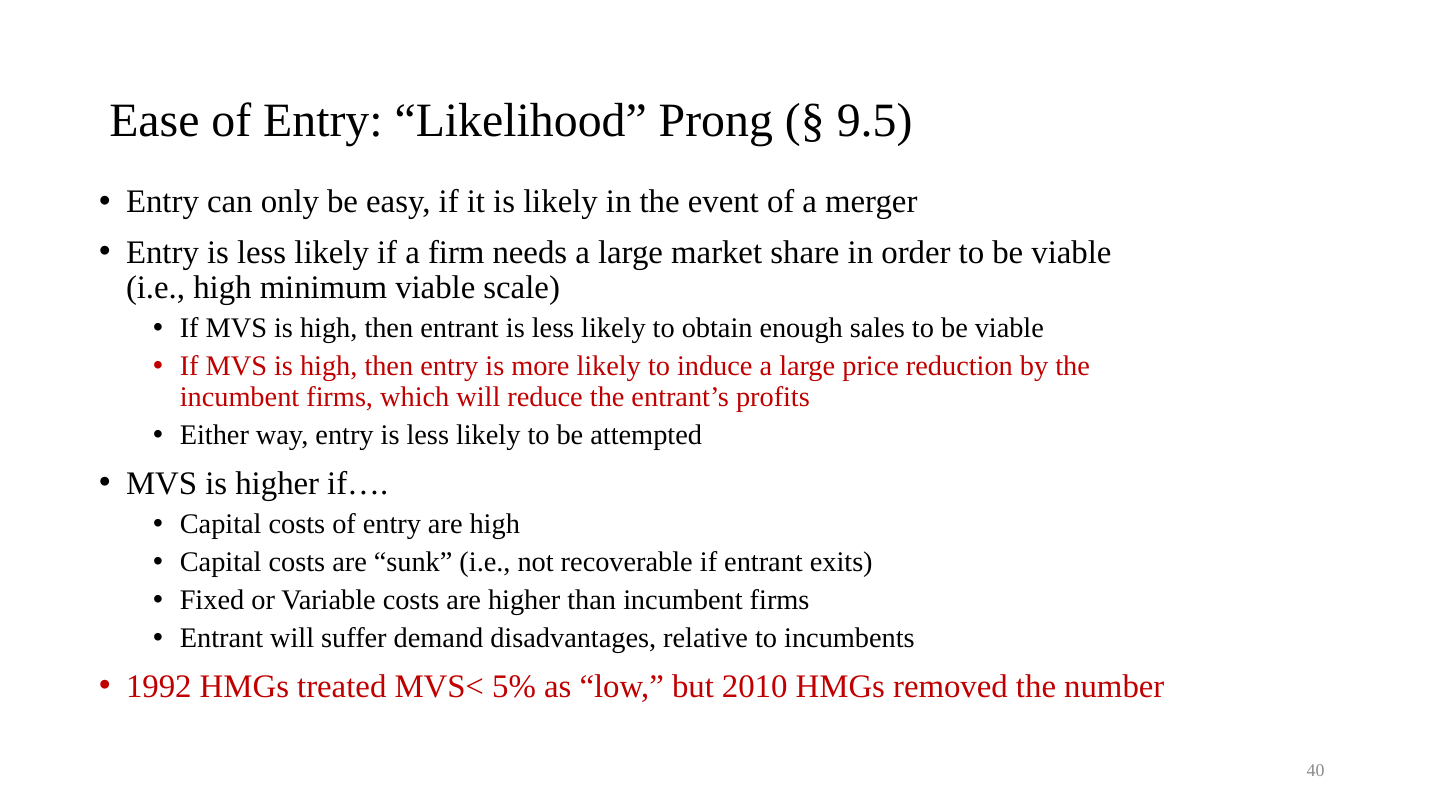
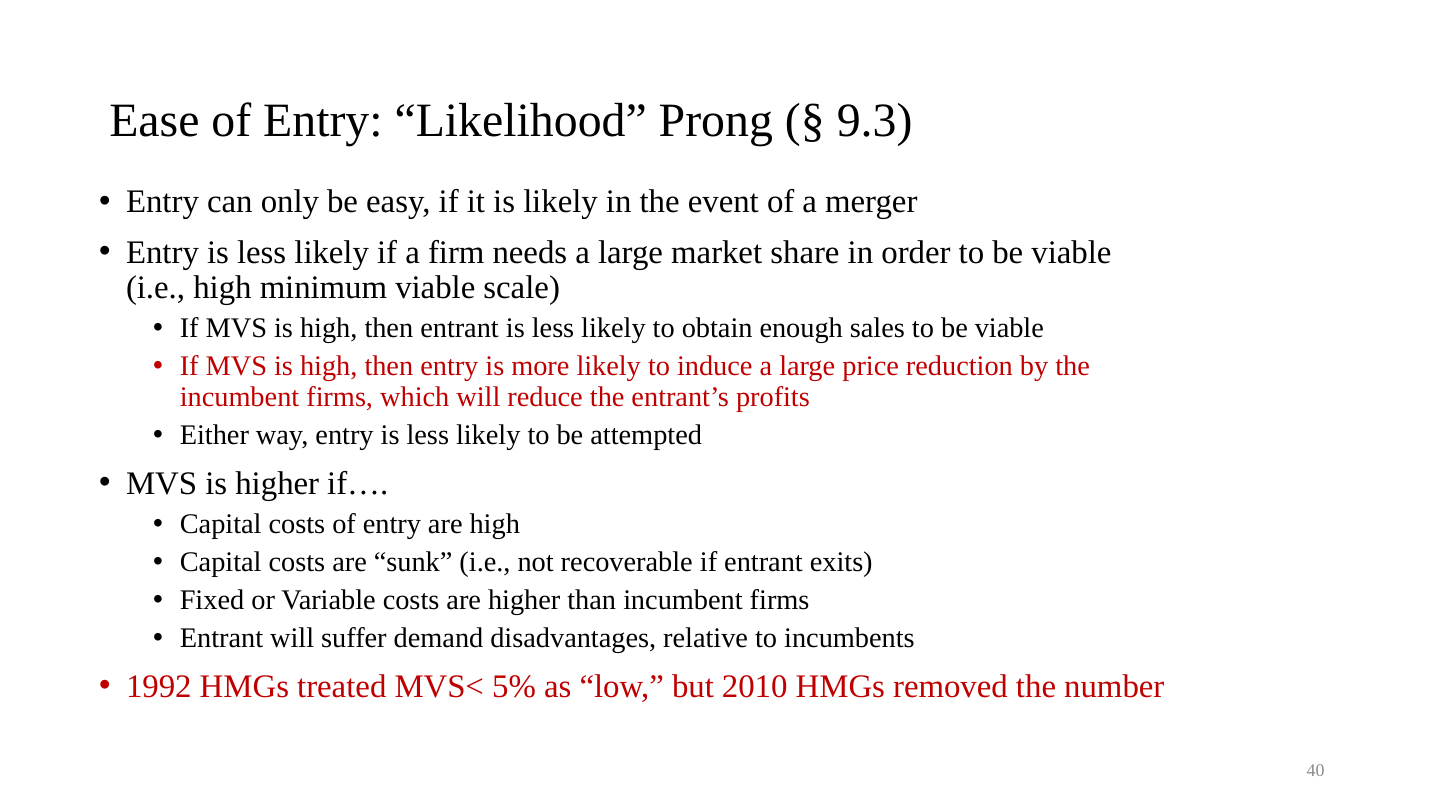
9.5: 9.5 -> 9.3
